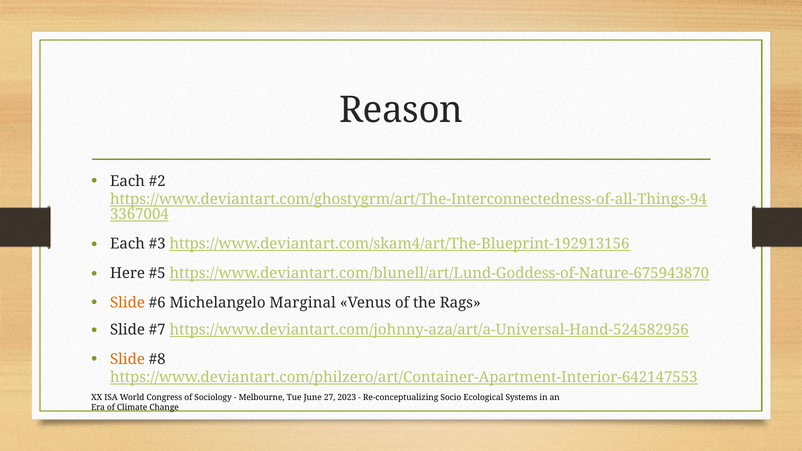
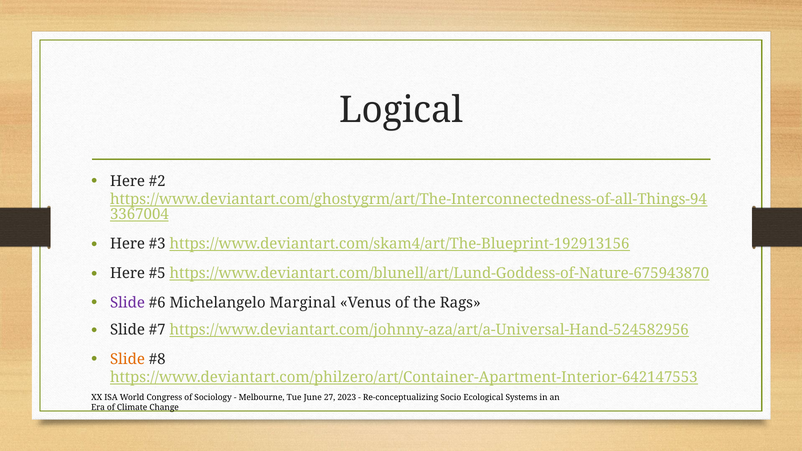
Reason: Reason -> Logical
Each at (127, 181): Each -> Here
Each at (127, 244): Each -> Here
Slide at (127, 303) colour: orange -> purple
